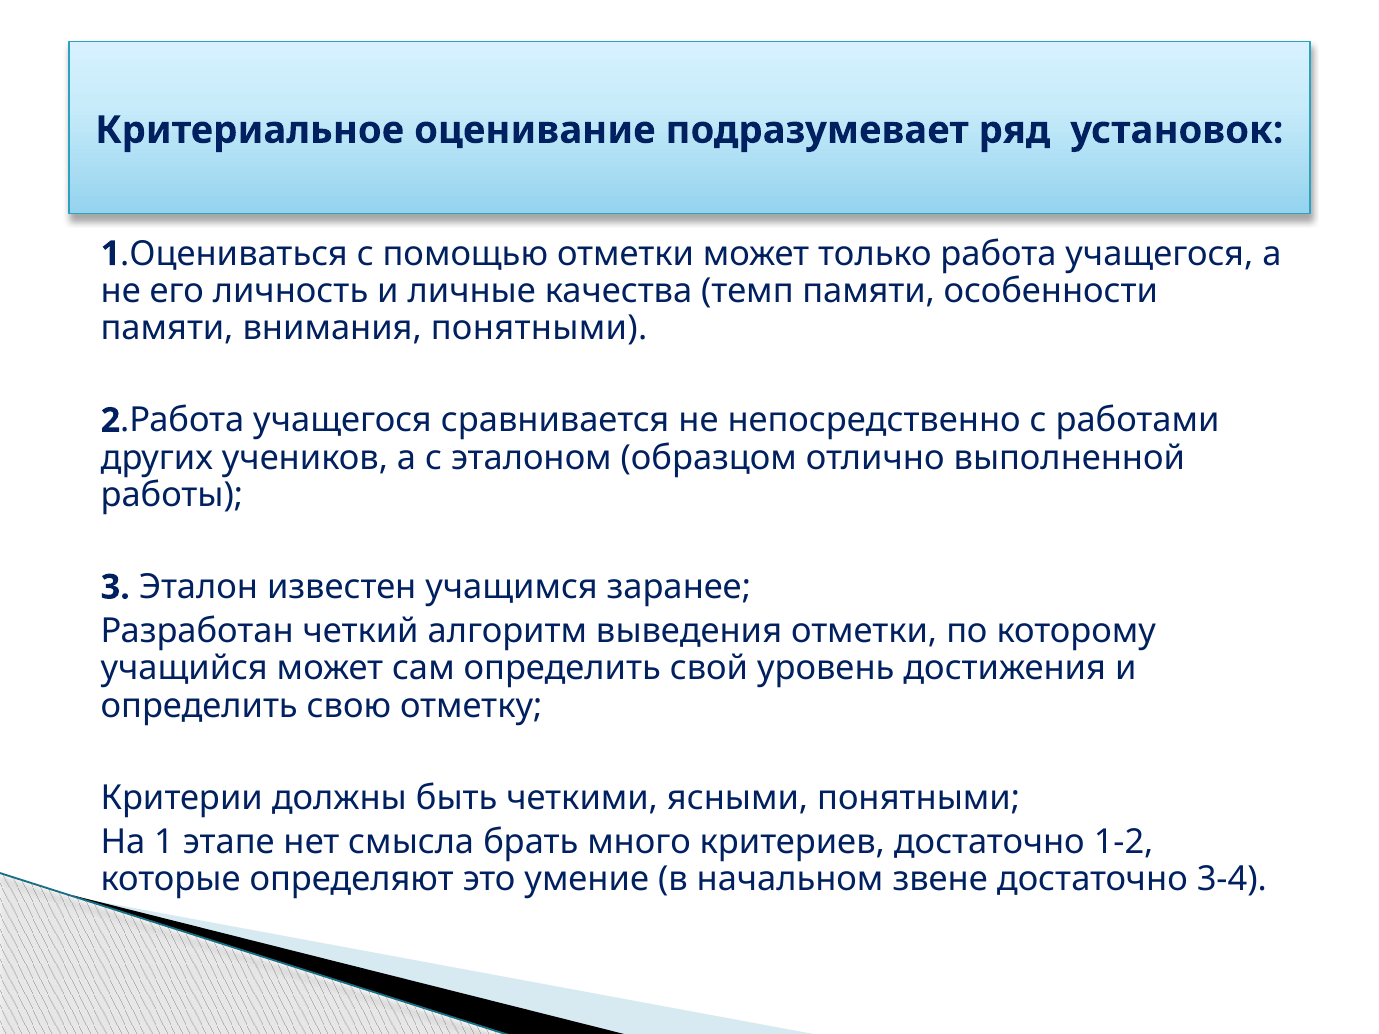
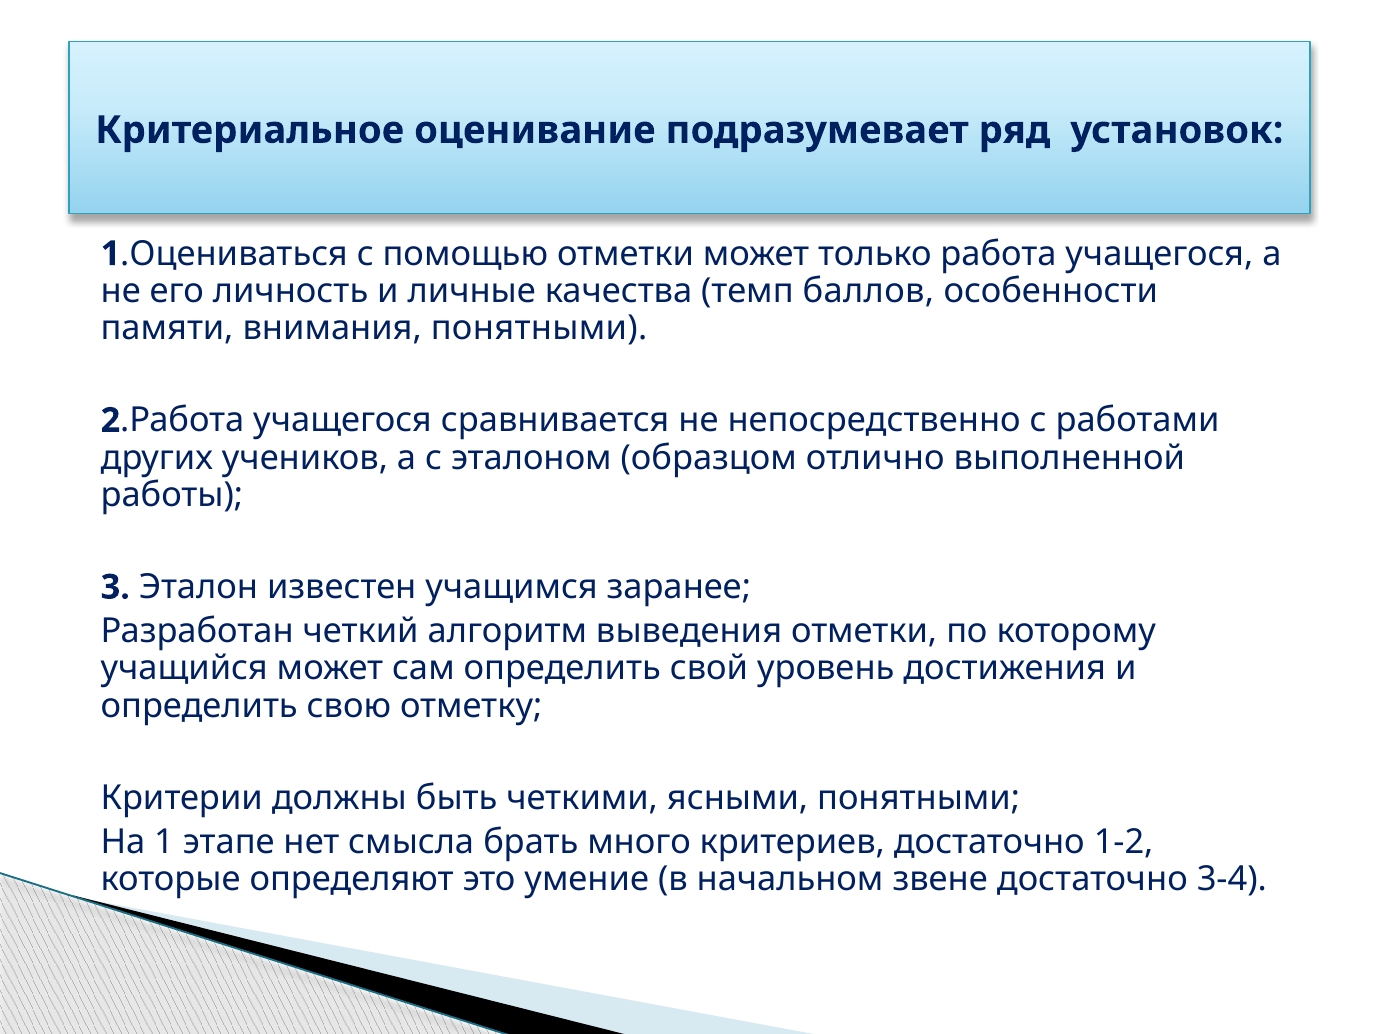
темп памяти: памяти -> баллов
